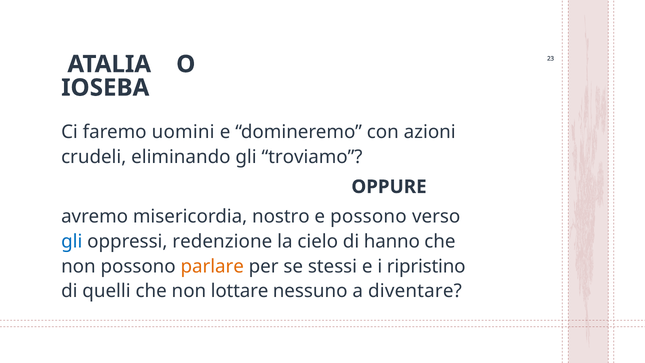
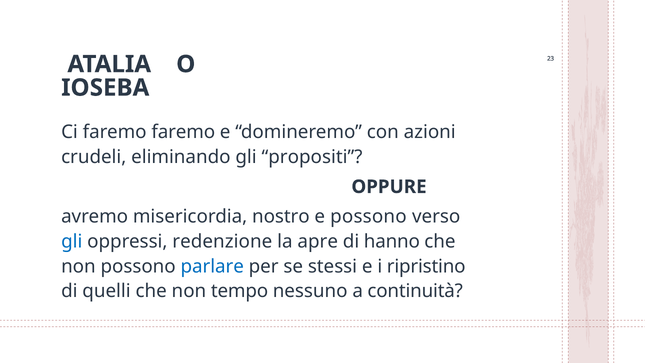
faremo uomini: uomini -> faremo
troviamo: troviamo -> propositi
cielo: cielo -> apre
parlare colour: orange -> blue
lottare: lottare -> tempo
diventare: diventare -> continuità
